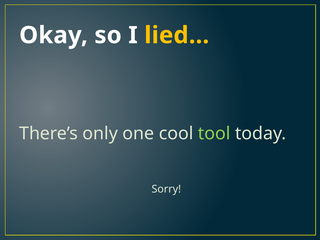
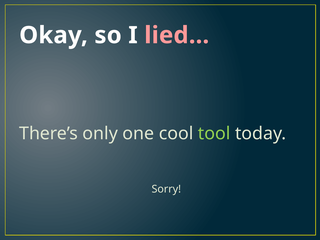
lied… colour: yellow -> pink
